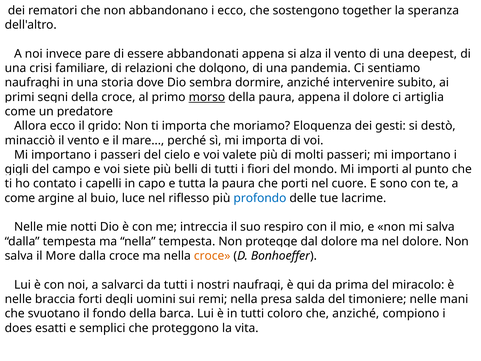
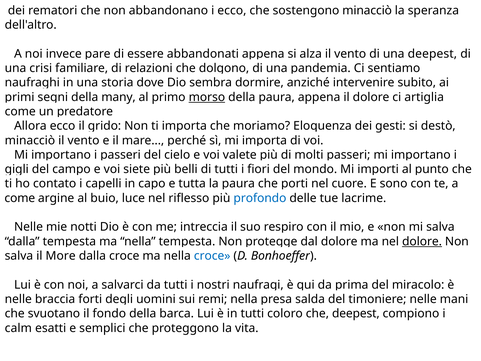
sostengono together: together -> minacciò
croce at (118, 97): croce -> many
dolore at (422, 241) underline: none -> present
croce at (212, 256) colour: orange -> blue
che anziché: anziché -> deepest
does: does -> calm
